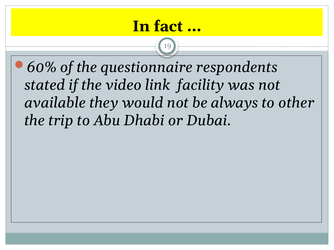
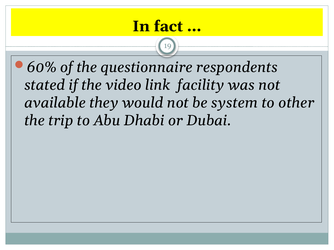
always: always -> system
